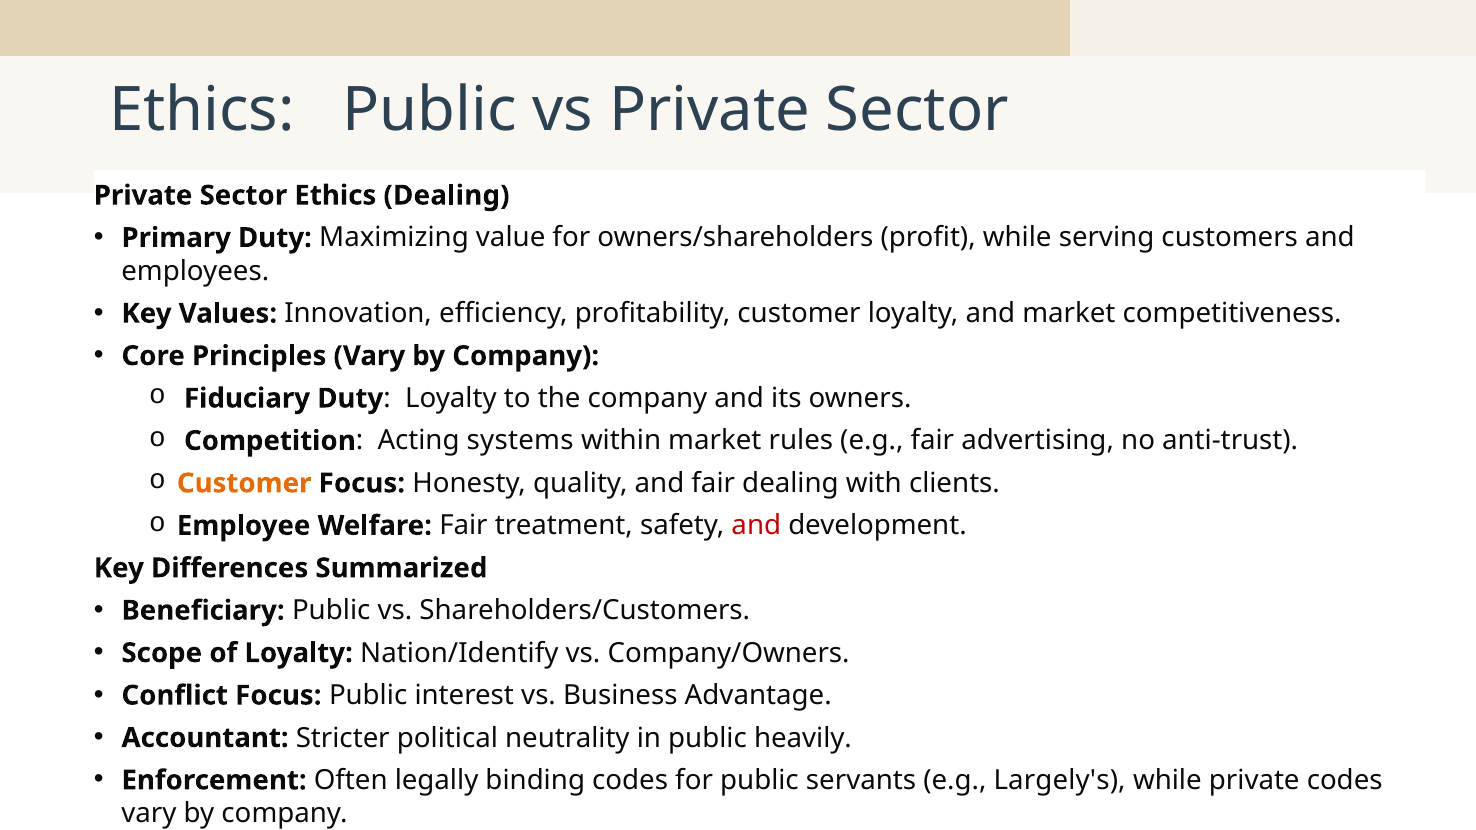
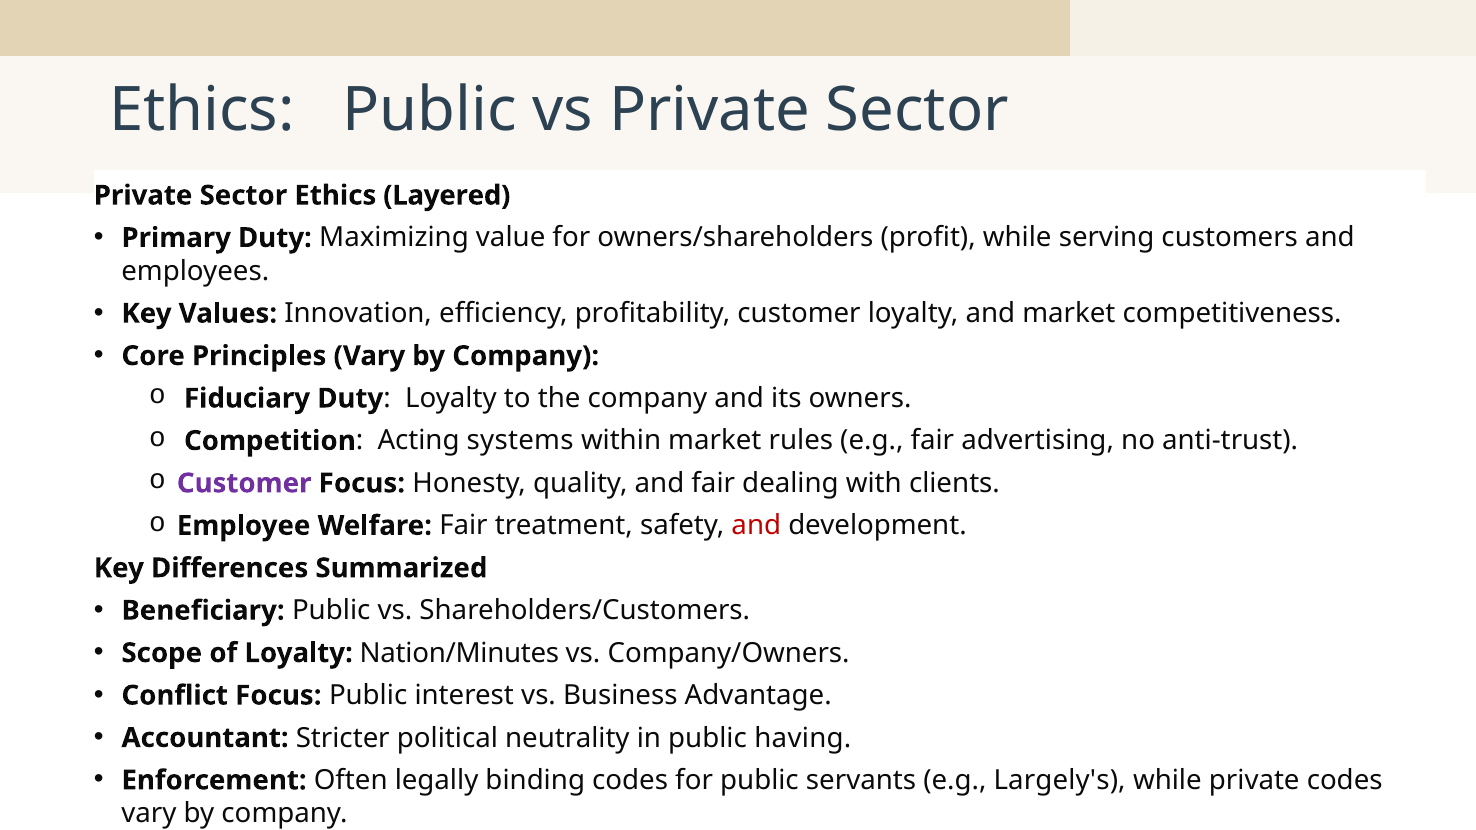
Ethics Dealing: Dealing -> Layered
Customer at (244, 483) colour: orange -> purple
Nation/Identify: Nation/Identify -> Nation/Minutes
heavily: heavily -> having
